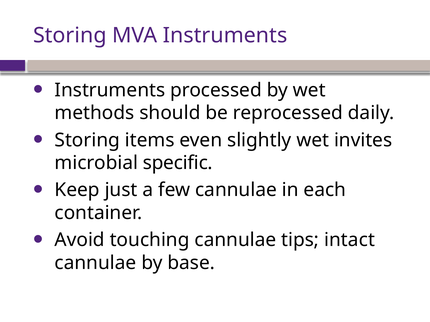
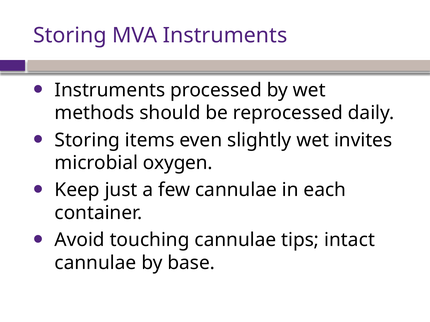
specific: specific -> oxygen
